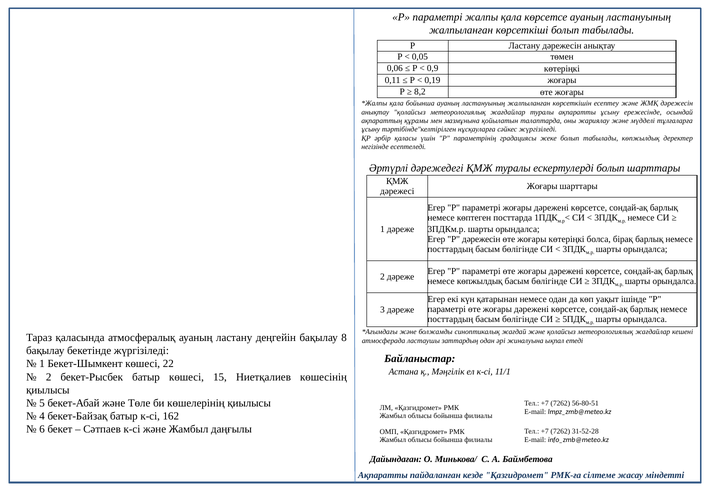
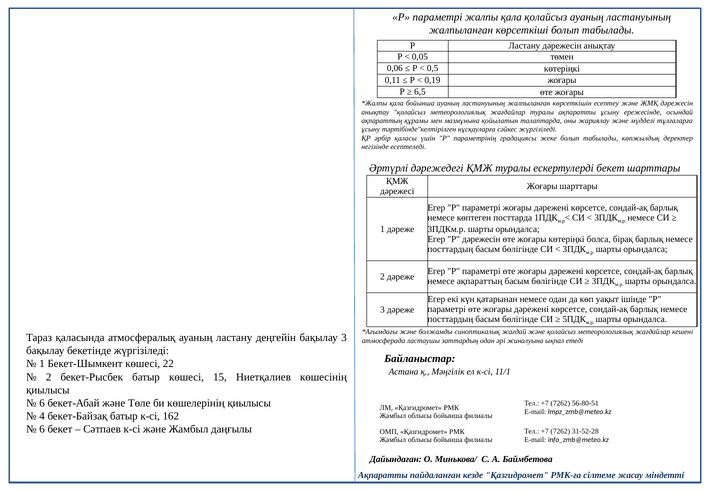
қала көрсетсе: көрсетсе -> қолайсыз
0,9: 0,9 -> 0,5
8,2: 8,2 -> 6,5
ескертулерді болып: болып -> бекет
немесе көпжылдық: көпжылдық -> ақпараттың
бақылау 8: 8 -> 3
5 at (42, 404): 5 -> 6
